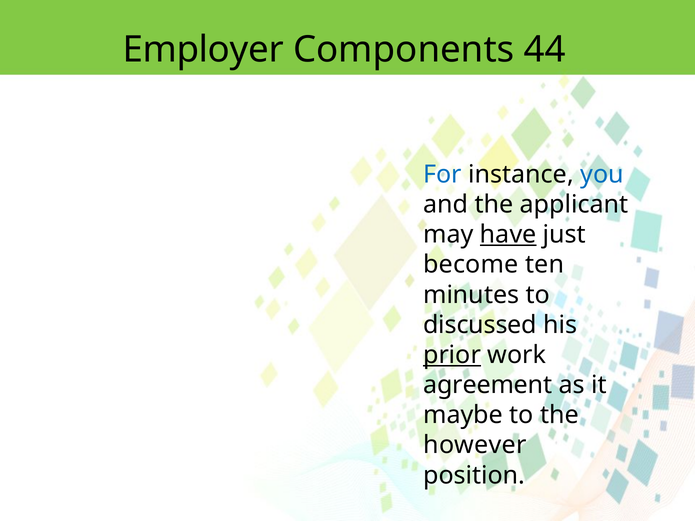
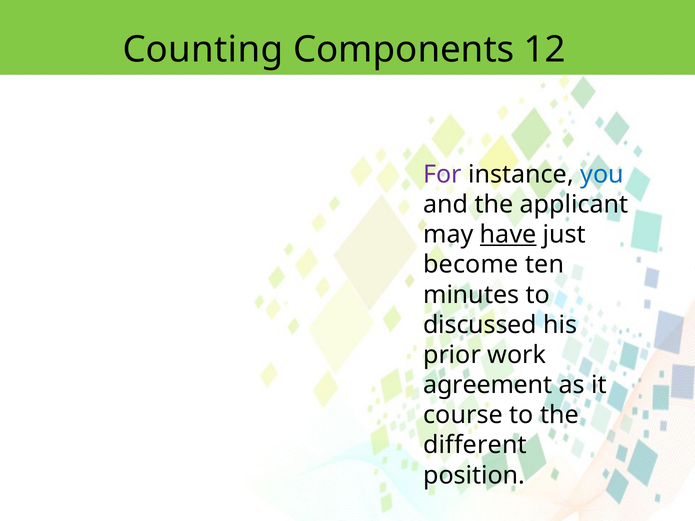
Employer: Employer -> Counting
44: 44 -> 12
For colour: blue -> purple
prior underline: present -> none
maybe: maybe -> course
however: however -> different
